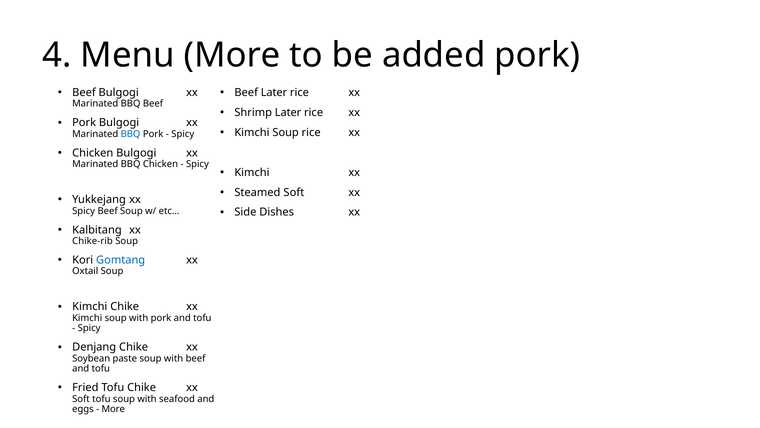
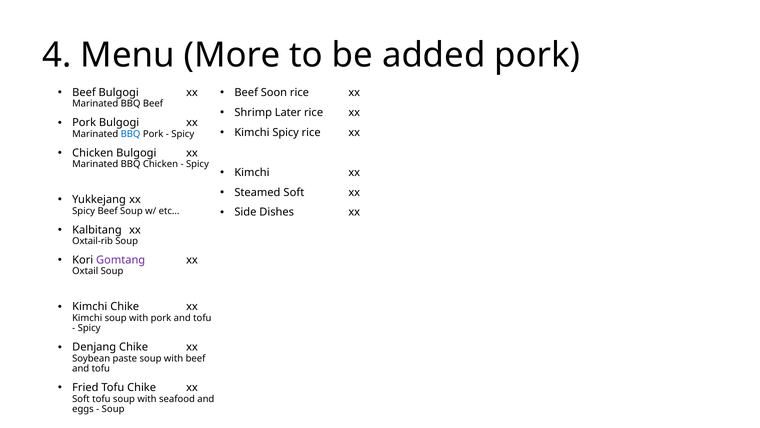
Beef Later: Later -> Soon
Soup at (286, 132): Soup -> Spicy
Chike-rib: Chike-rib -> Oxtail-rib
Gomtang colour: blue -> purple
More at (113, 409): More -> Soup
